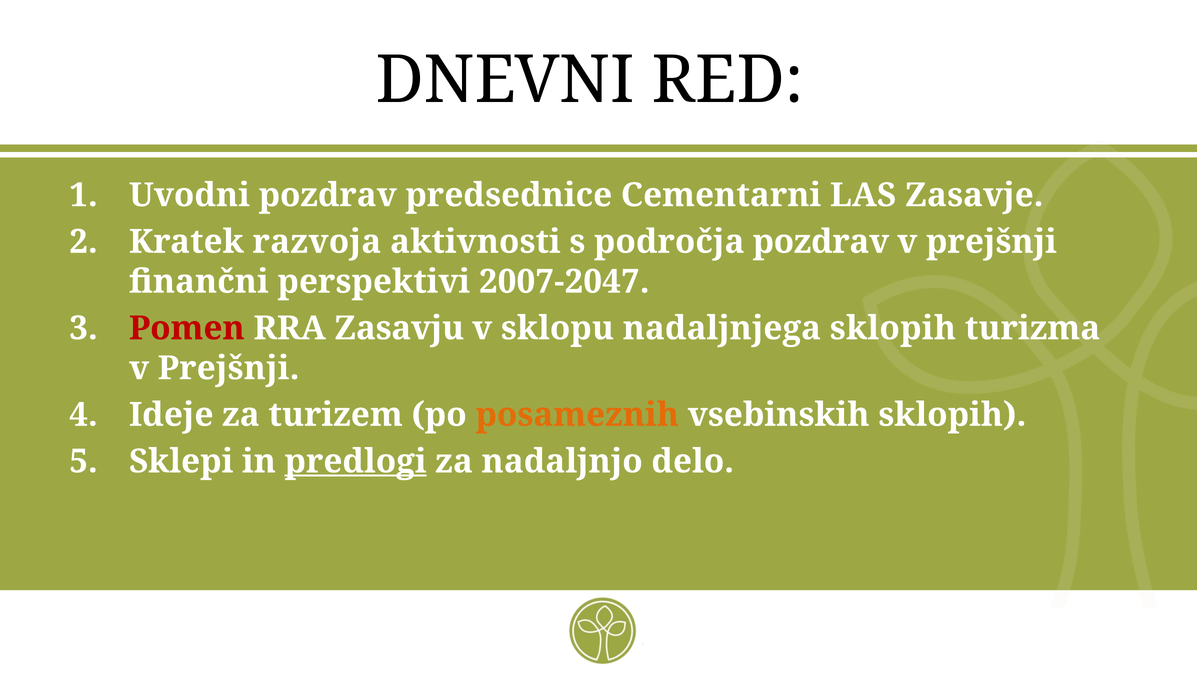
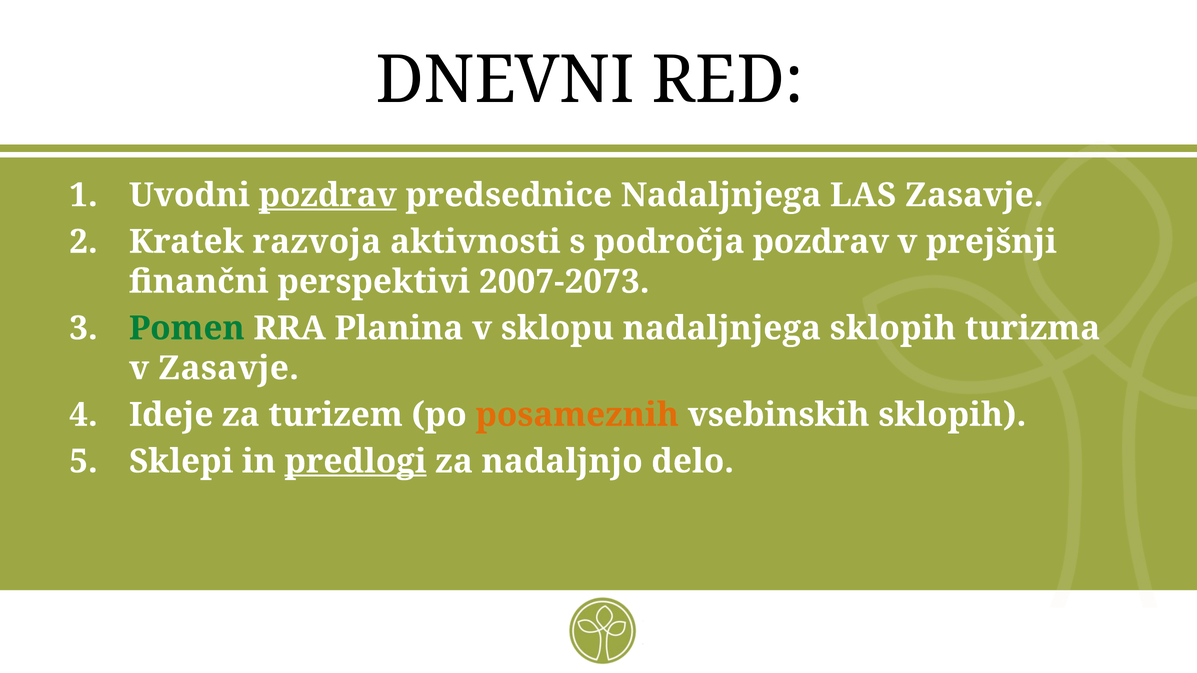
pozdrav at (328, 195) underline: none -> present
predsednice Cementarni: Cementarni -> Nadaljnjega
2007-2047: 2007-2047 -> 2007-2073
Pomen colour: red -> green
Zasavju: Zasavju -> Planina
Prejšnji at (229, 368): Prejšnji -> Zasavje
